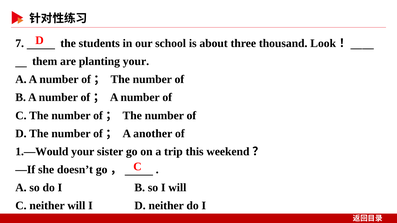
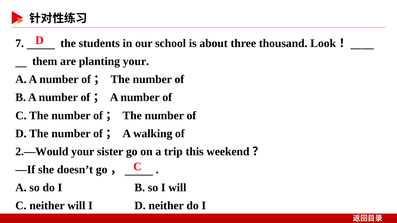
another: another -> walking
1.—Would: 1.—Would -> 2.—Would
